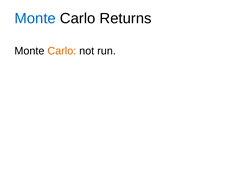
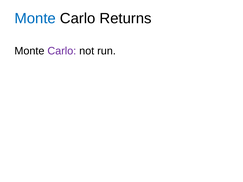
Carlo at (62, 51) colour: orange -> purple
